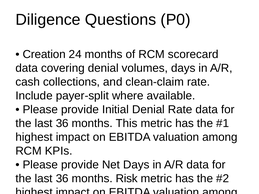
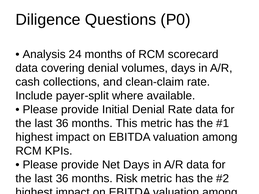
Creation: Creation -> Analysis
